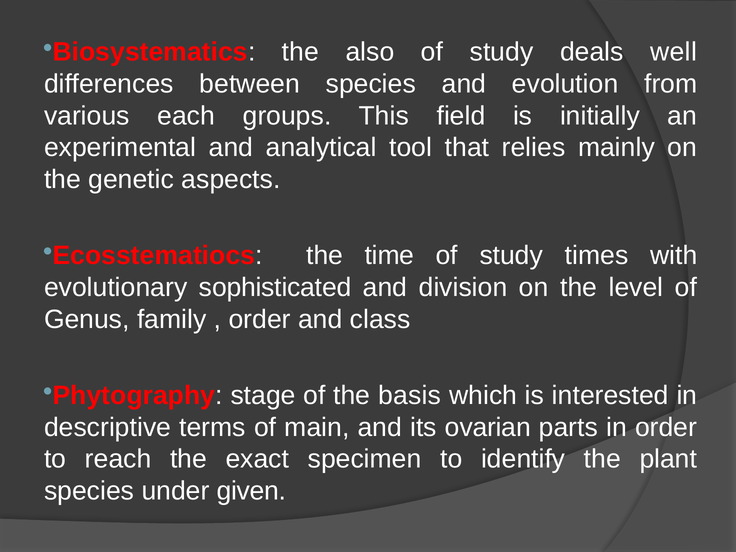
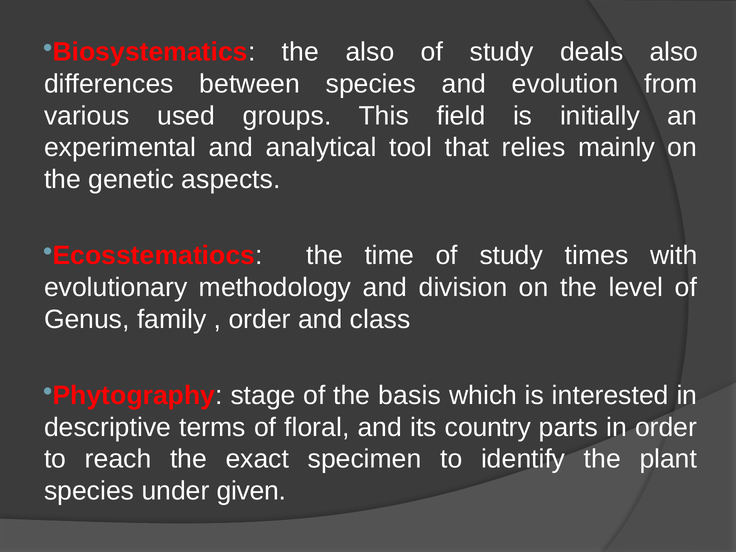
deals well: well -> also
each: each -> used
sophisticated: sophisticated -> methodology
main: main -> floral
ovarian: ovarian -> country
